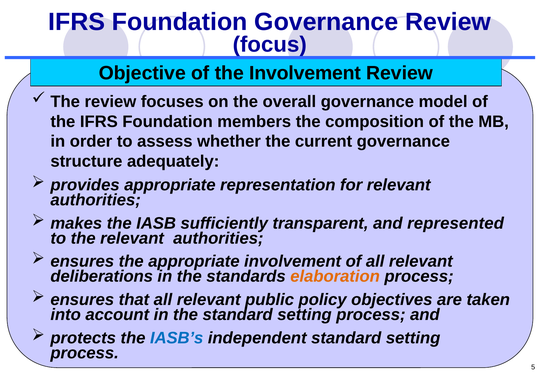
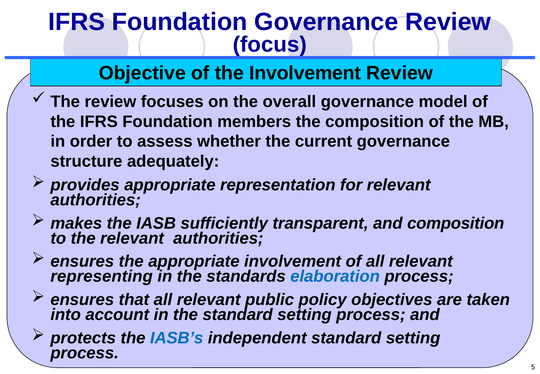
and represented: represented -> composition
deliberations: deliberations -> representing
elaboration colour: orange -> blue
